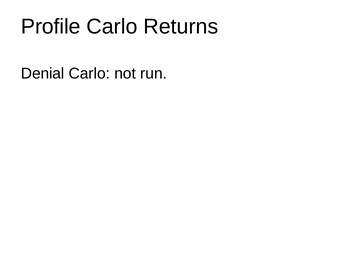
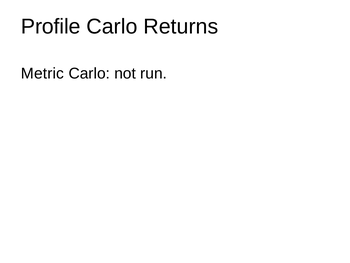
Denial: Denial -> Metric
